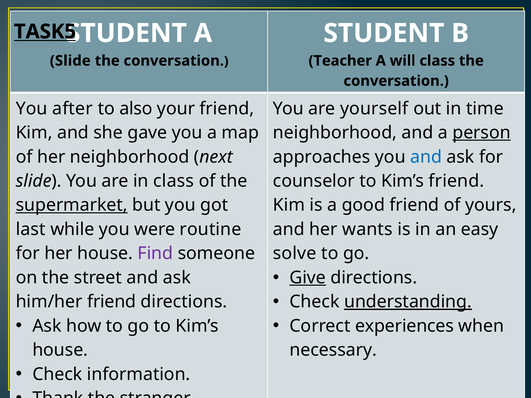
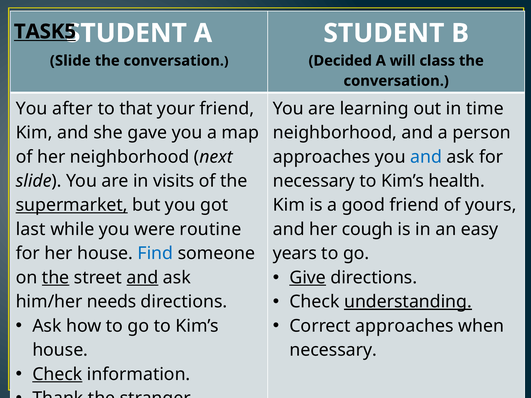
Teacher: Teacher -> Decided
also: also -> that
yourself: yourself -> learning
person underline: present -> none
in class: class -> visits
counselor at (314, 181): counselor -> necessary
Kim’s friend: friend -> health
wants: wants -> cough
Find colour: purple -> blue
solve: solve -> years
the at (56, 278) underline: none -> present
and at (142, 278) underline: none -> present
him/her friend: friend -> needs
Correct experiences: experiences -> approaches
Check at (57, 374) underline: none -> present
